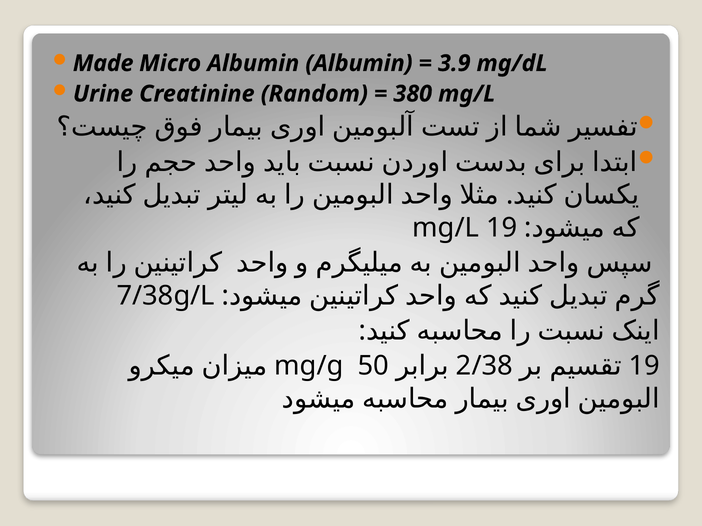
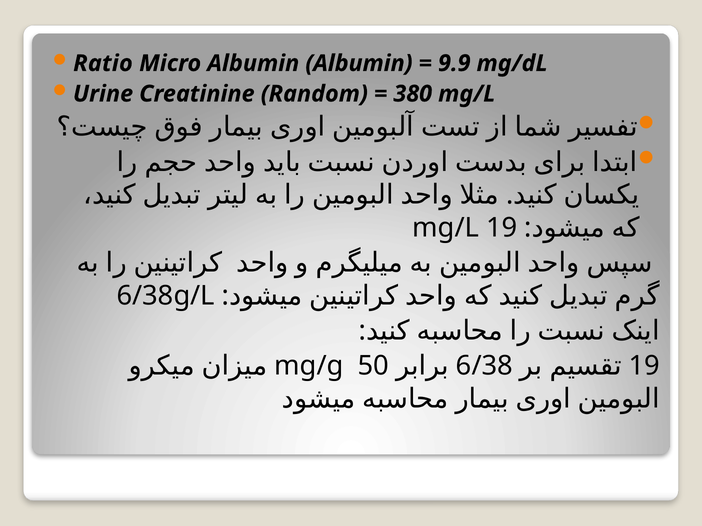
Made: Made -> Ratio
3.9: 3.9 -> 9.9
7/38g/L: 7/38g/L -> 6/38g/L
2/38: 2/38 -> 6/38
